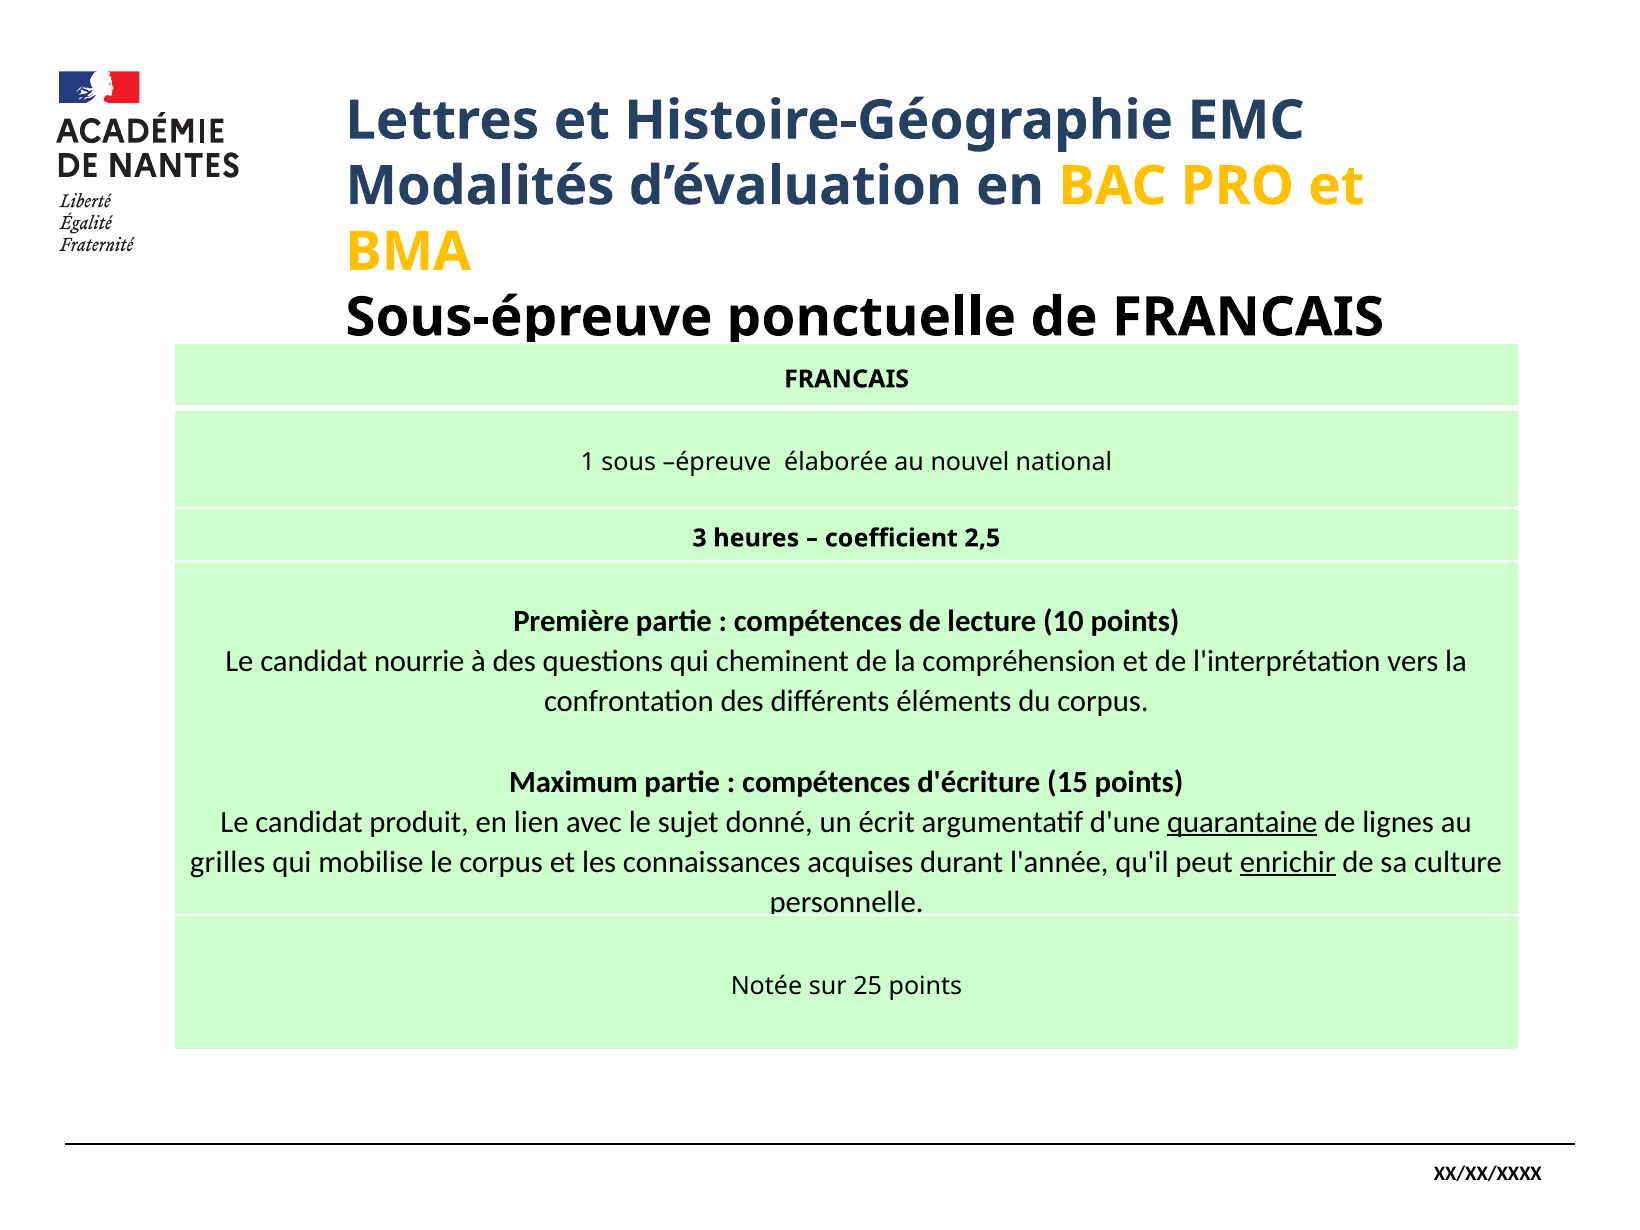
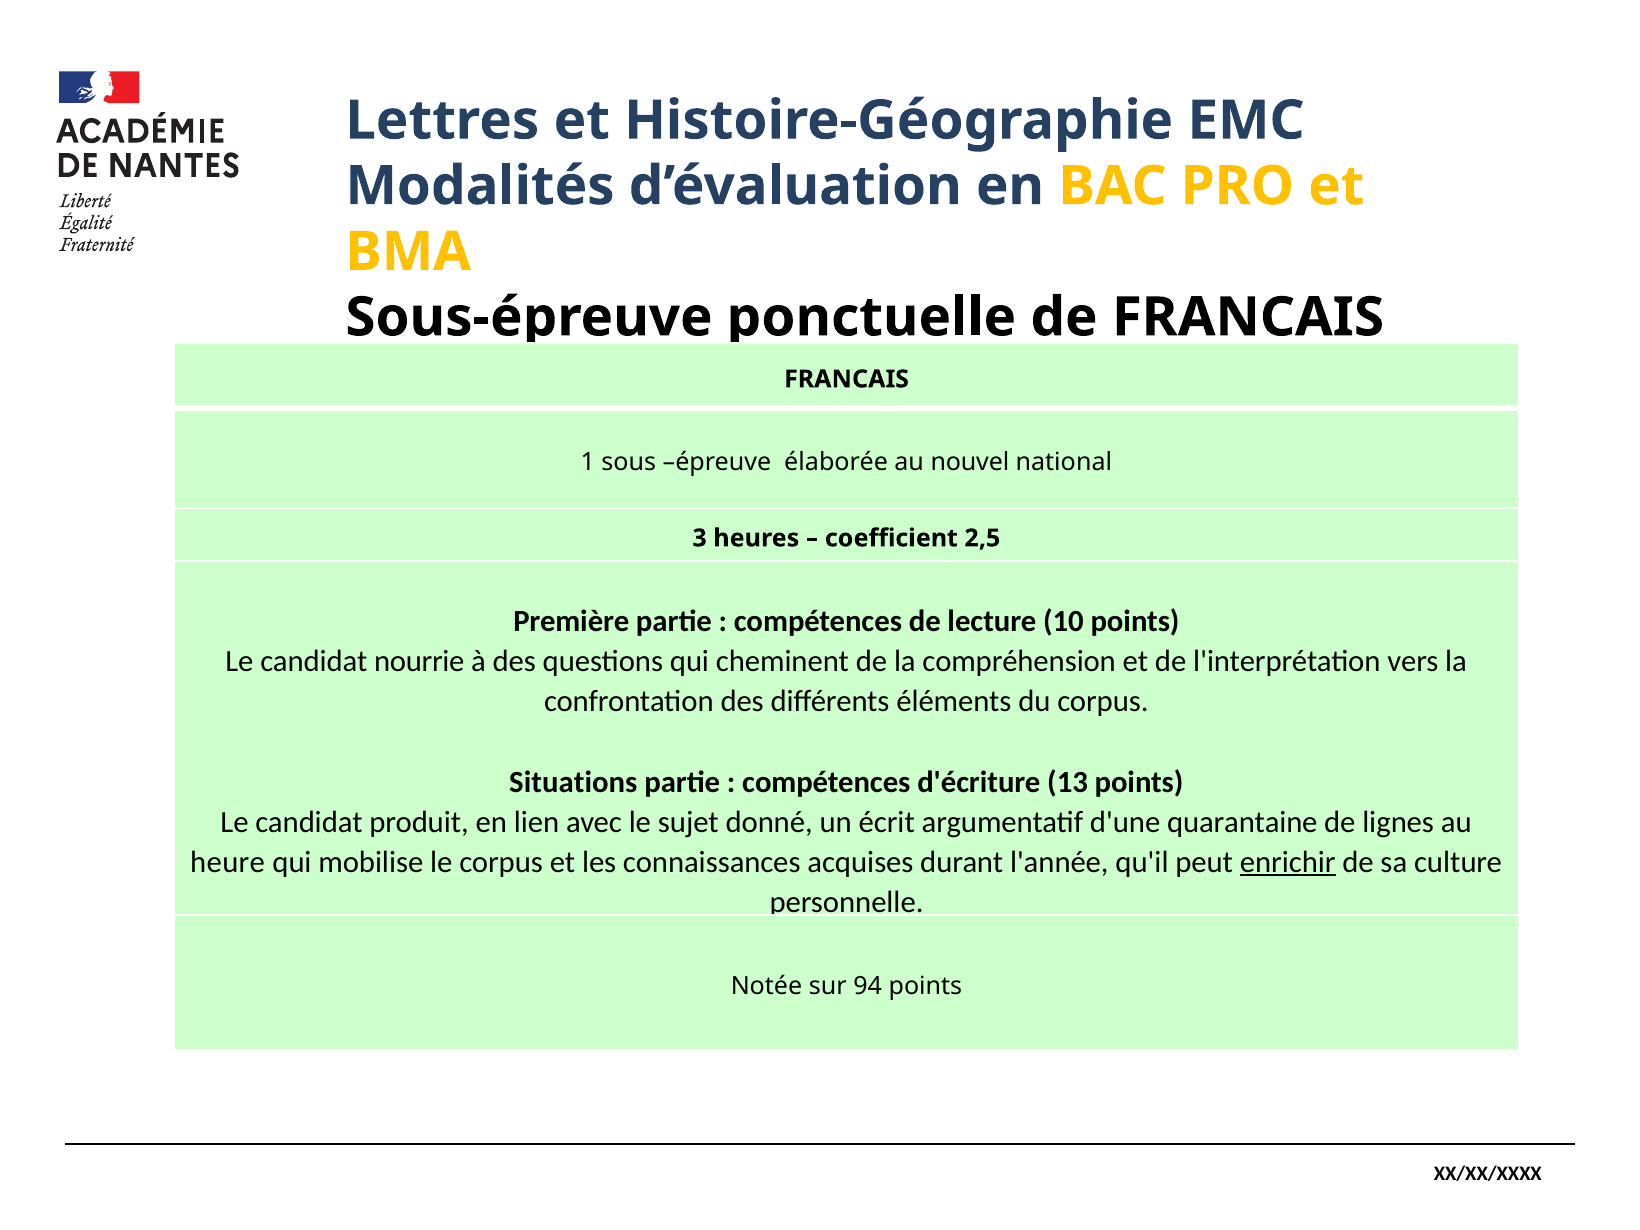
Maximum: Maximum -> Situations
15: 15 -> 13
quarantaine underline: present -> none
grilles: grilles -> heure
25: 25 -> 94
